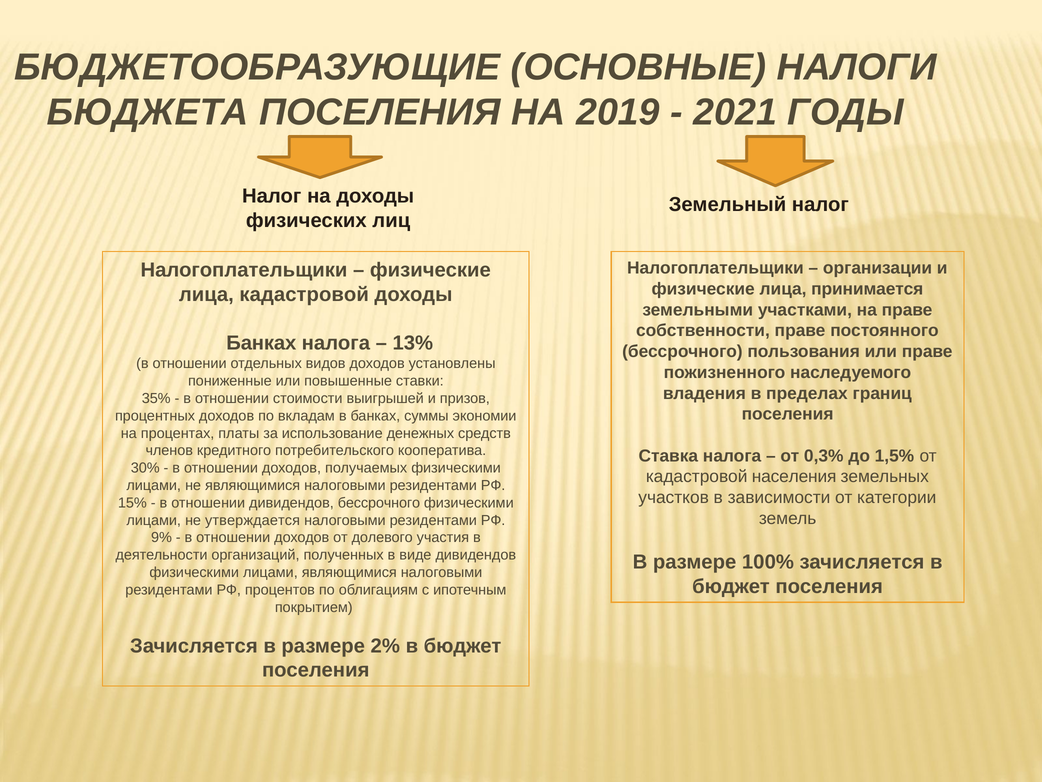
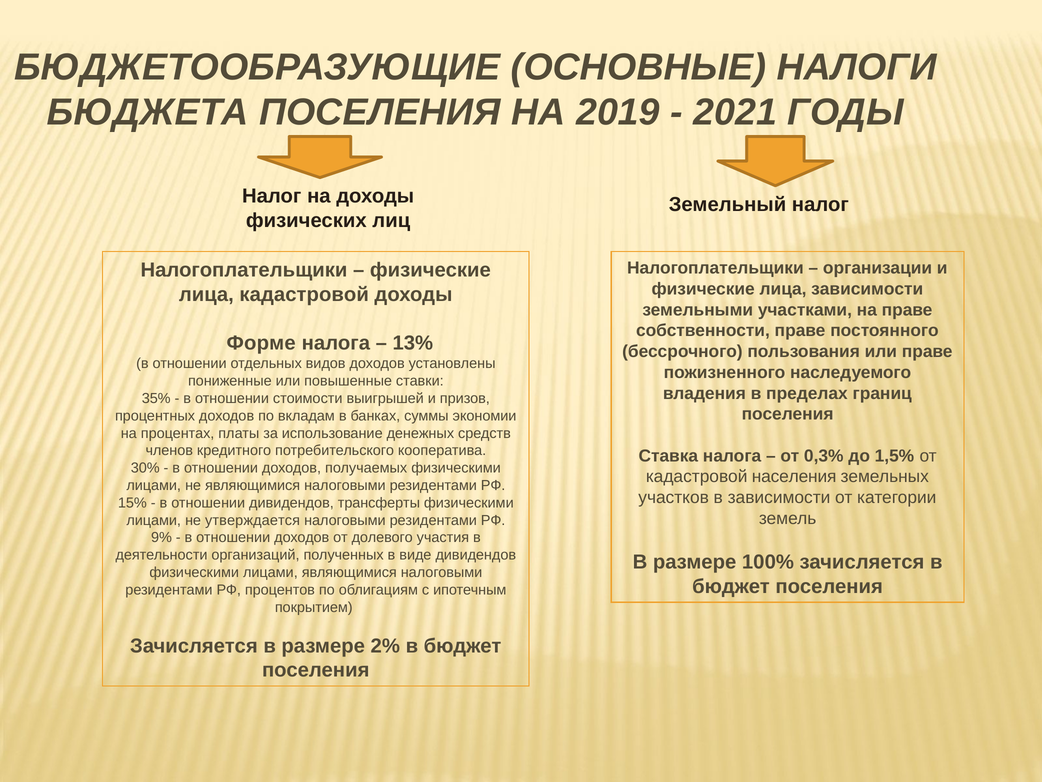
лица принимается: принимается -> зависимости
Банках at (261, 343): Банках -> Форме
дивидендов бессрочного: бессрочного -> трансферты
